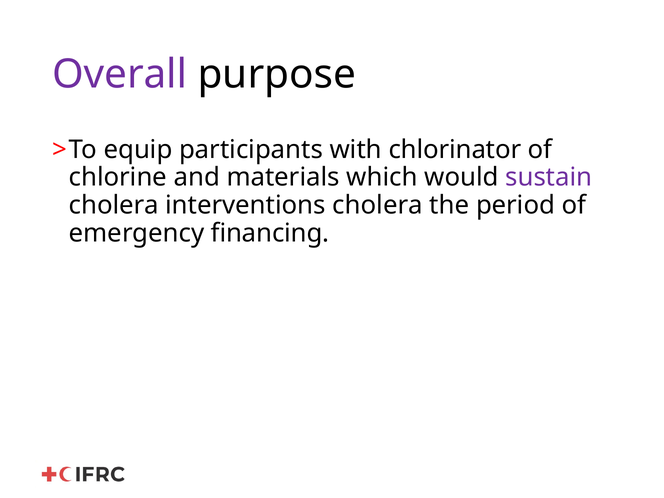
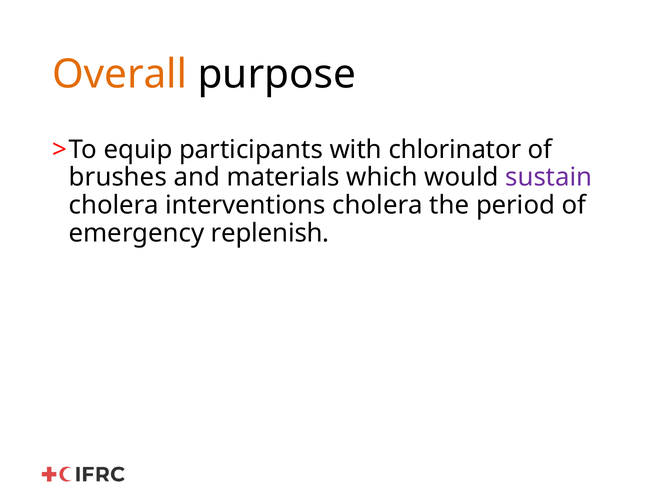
Overall colour: purple -> orange
chlorine: chlorine -> brushes
financing: financing -> replenish
